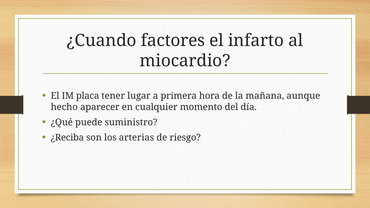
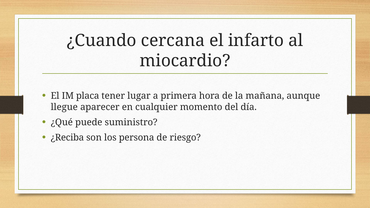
factores: factores -> cercana
hecho: hecho -> llegue
arterias: arterias -> persona
